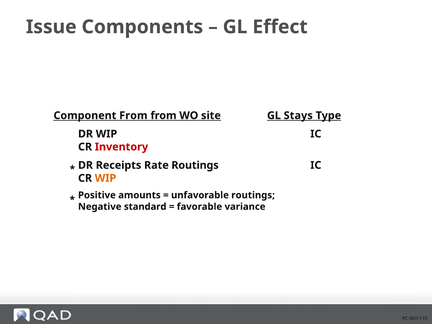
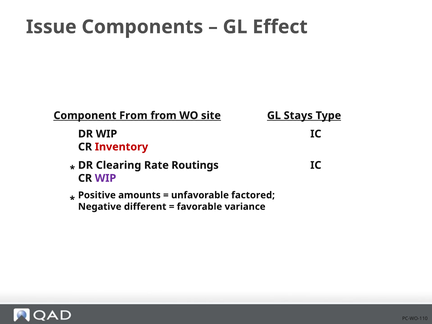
Receipts: Receipts -> Clearing
WIP at (106, 178) colour: orange -> purple
unfavorable routings: routings -> factored
standard: standard -> different
